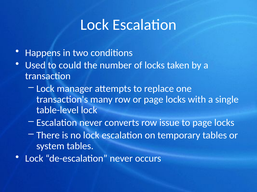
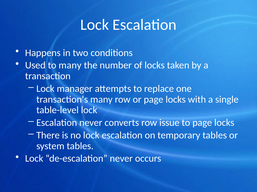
to could: could -> many
